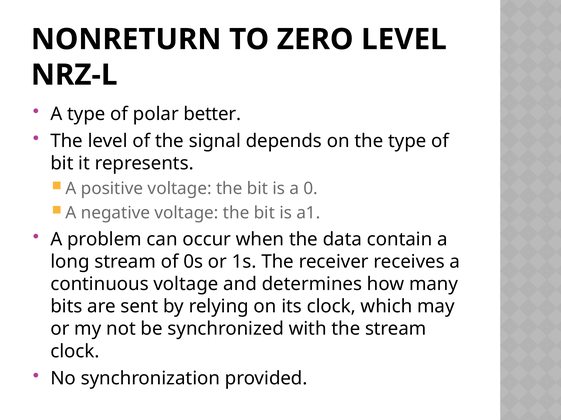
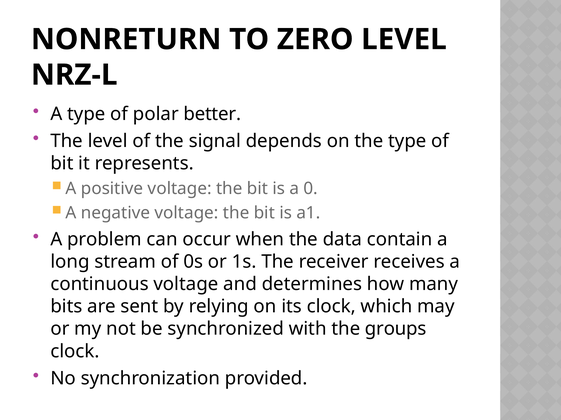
the stream: stream -> groups
